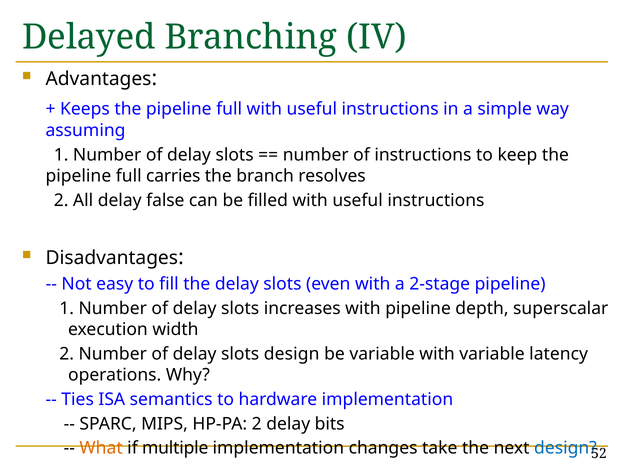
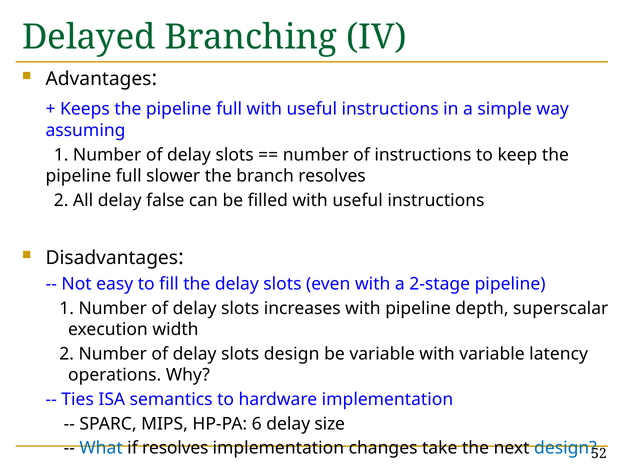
carries: carries -> slower
HP-PA 2: 2 -> 6
bits: bits -> size
What colour: orange -> blue
if multiple: multiple -> resolves
